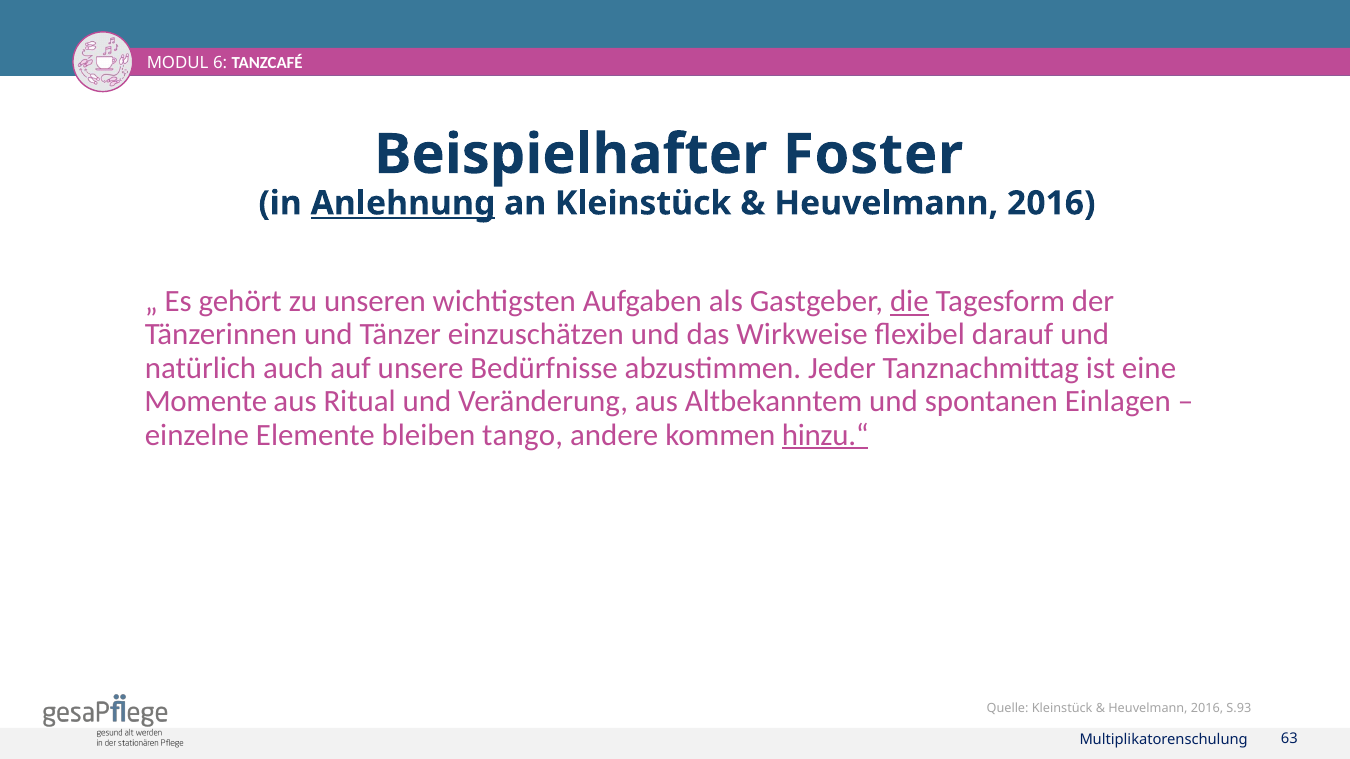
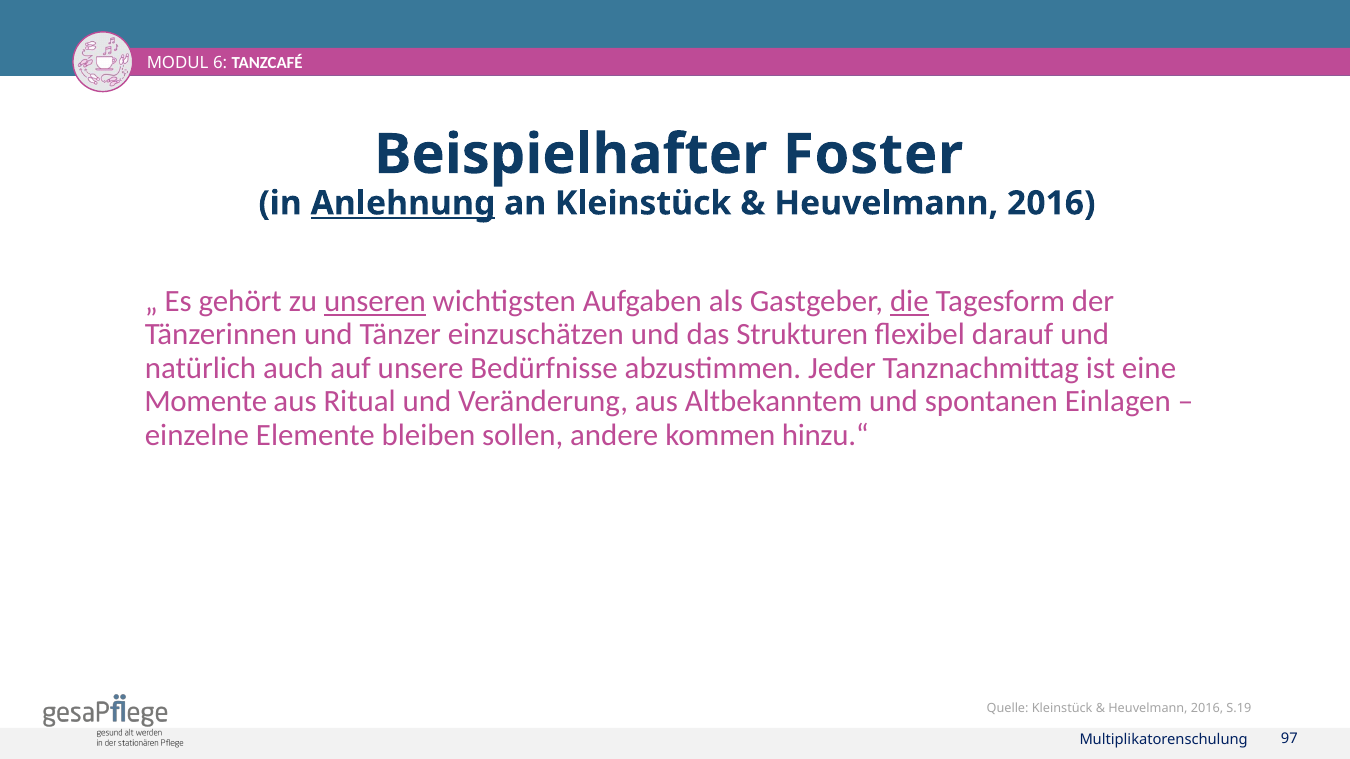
unseren underline: none -> present
Wirkweise: Wirkweise -> Strukturen
tango: tango -> sollen
hinzu.“ underline: present -> none
S.93: S.93 -> S.19
63: 63 -> 97
